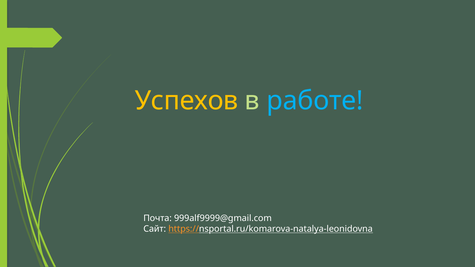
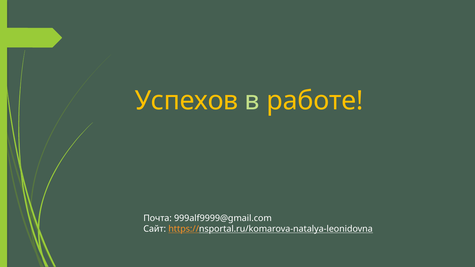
работе colour: light blue -> yellow
